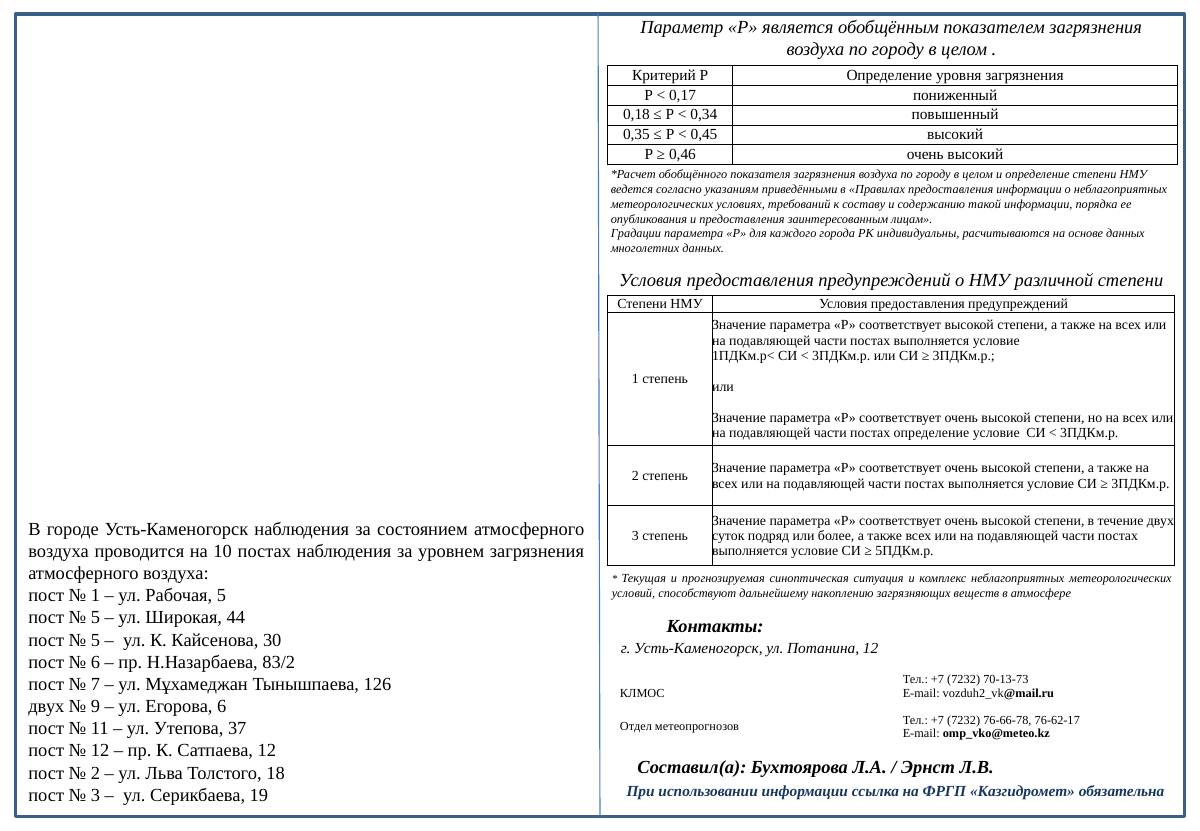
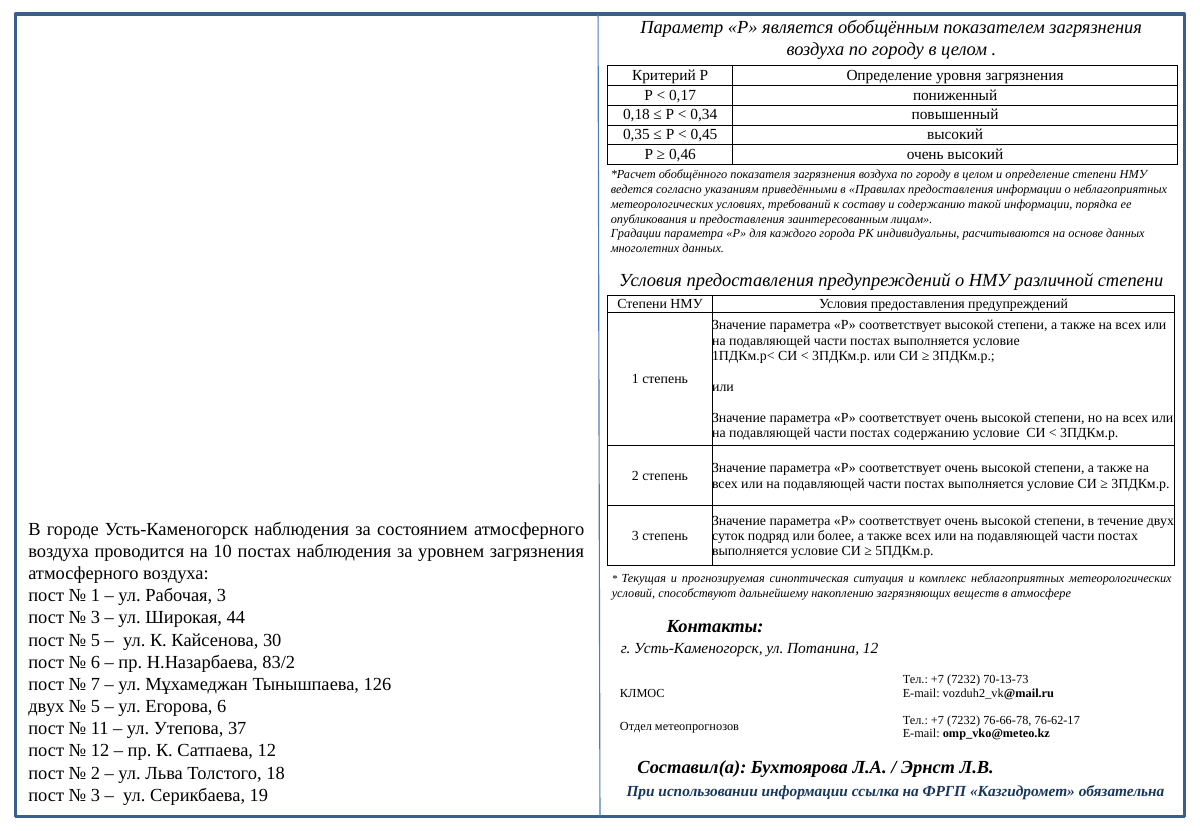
постах определение: определение -> содержанию
Рабочая 5: 5 -> 3
5 at (95, 618): 5 -> 3
9 at (95, 706): 9 -> 5
